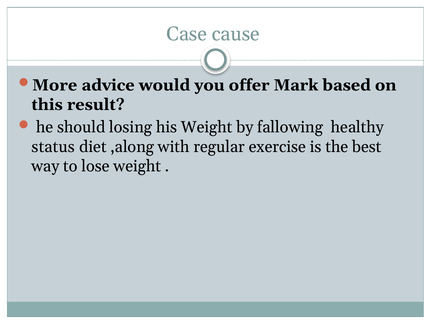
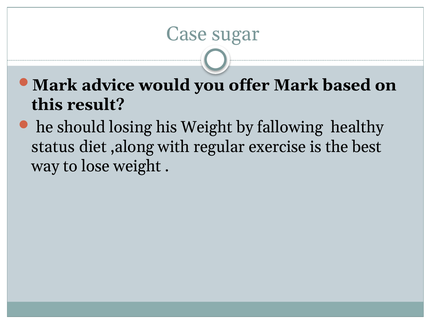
cause: cause -> sugar
More at (55, 85): More -> Mark
